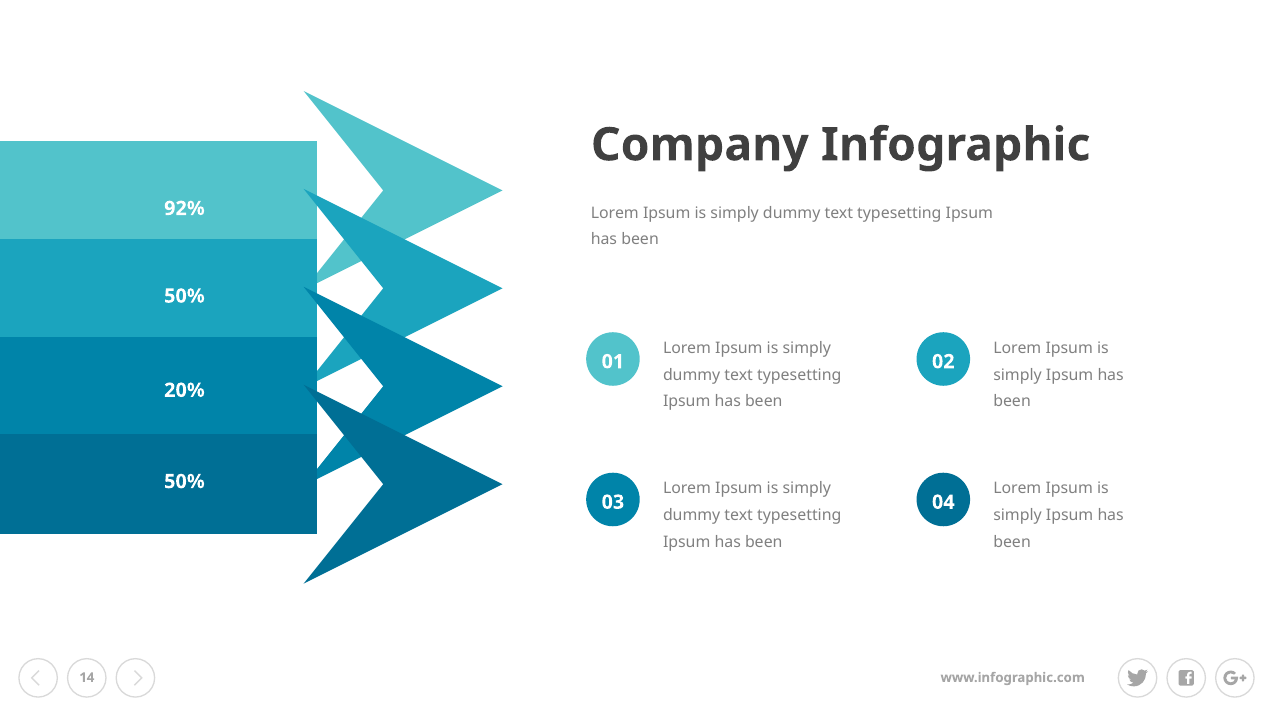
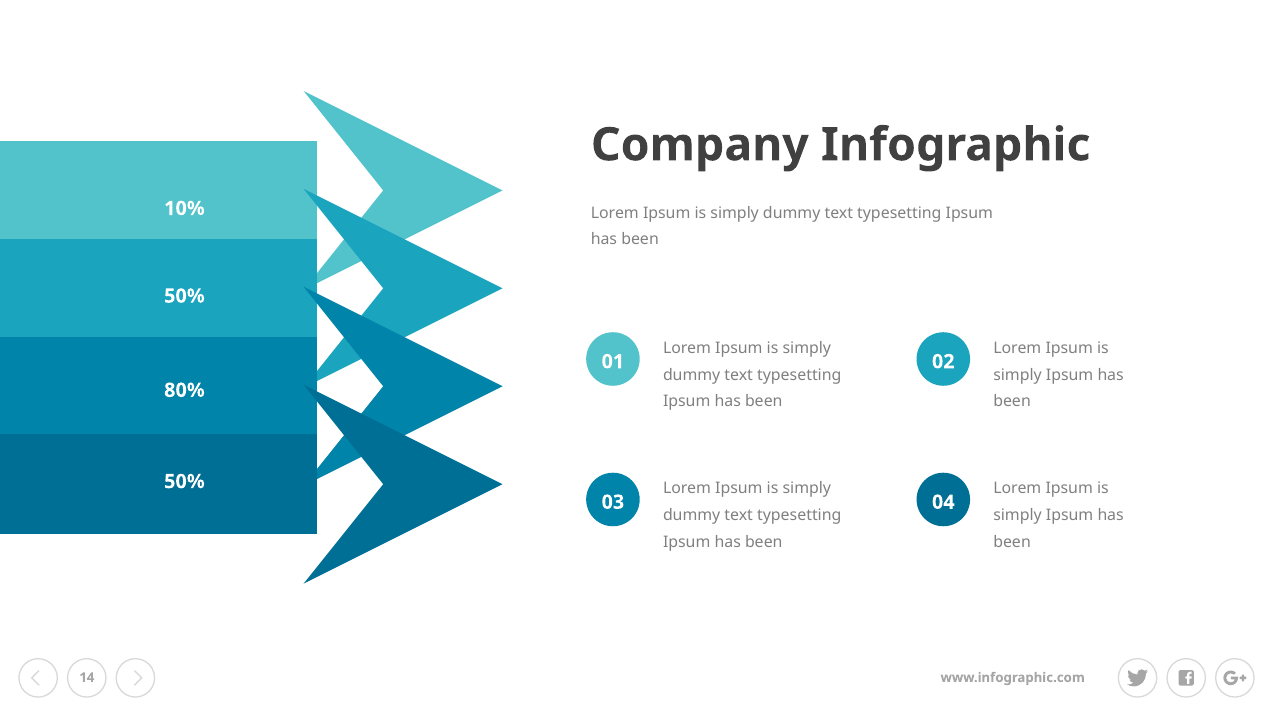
92%: 92% -> 10%
20%: 20% -> 80%
